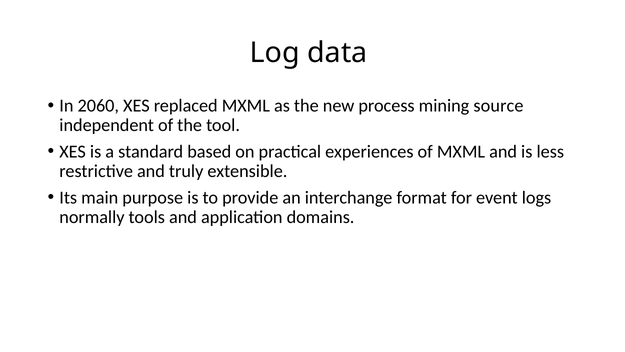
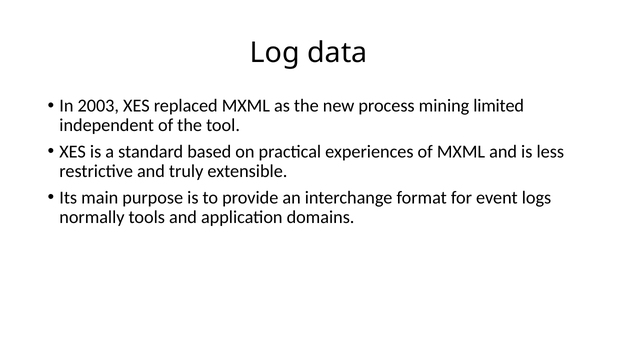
2060: 2060 -> 2003
source: source -> limited
